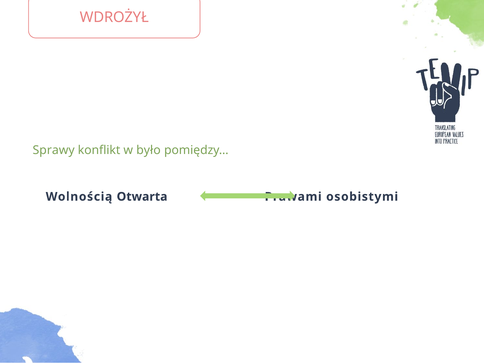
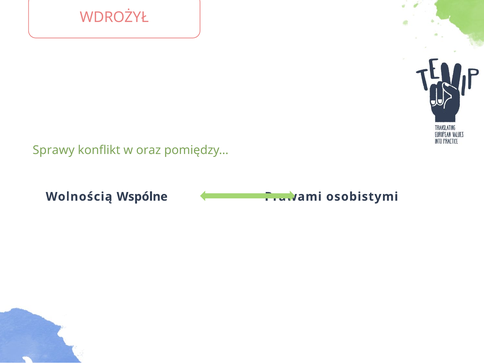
było: było -> oraz
Otwarta: Otwarta -> Wspólne
